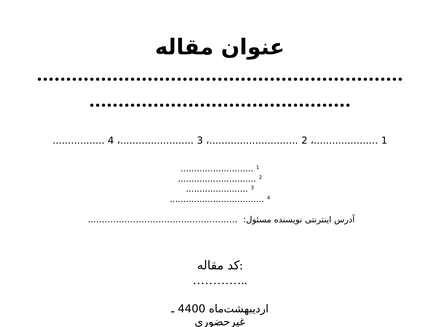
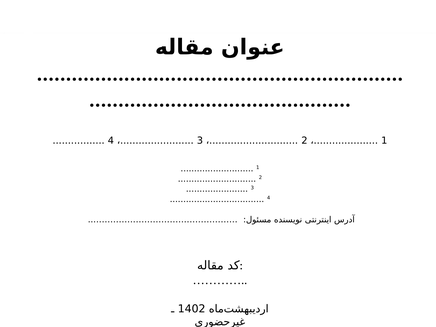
4400: 4400 -> 1402
